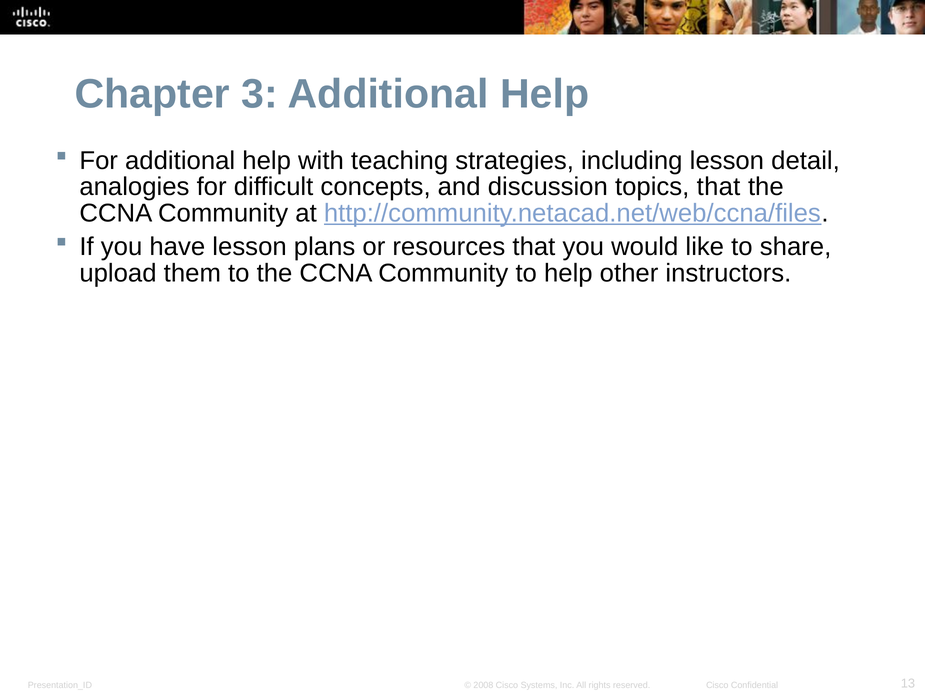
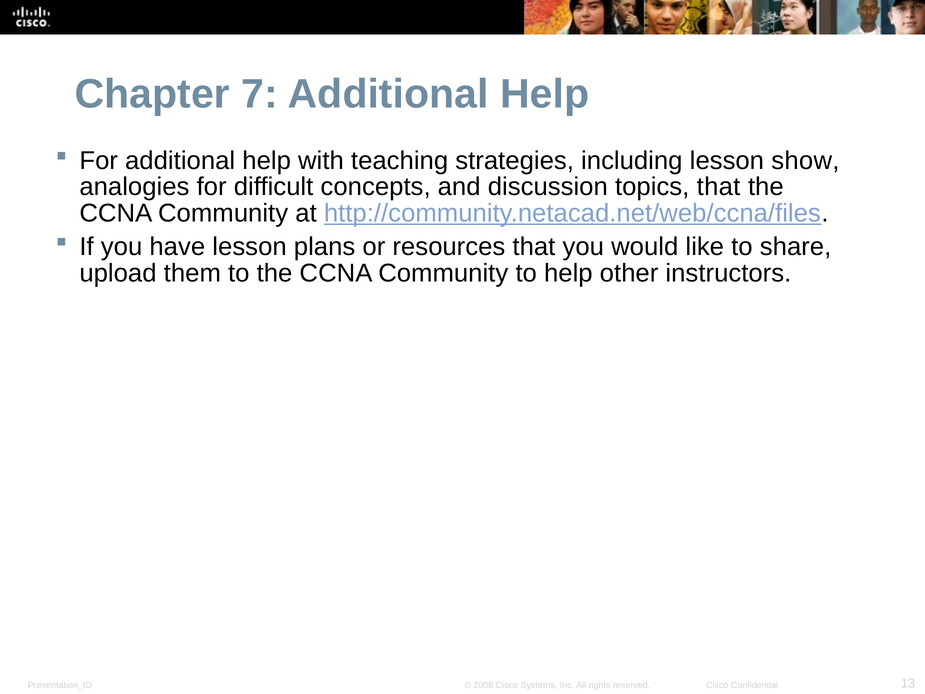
3: 3 -> 7
detail: detail -> show
